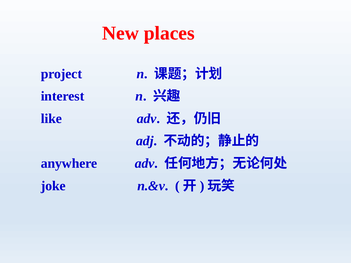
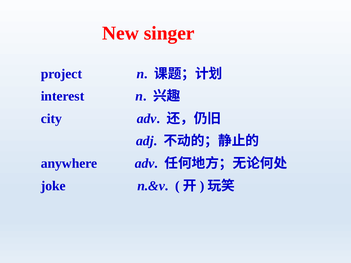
places: places -> singer
like: like -> city
